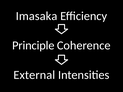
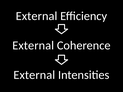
Imasaka at (37, 16): Imasaka -> External
Principle at (33, 46): Principle -> External
